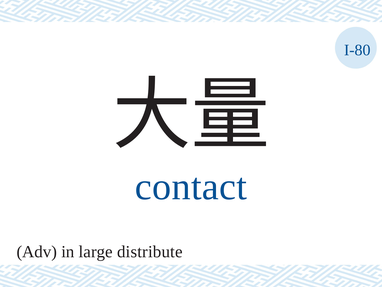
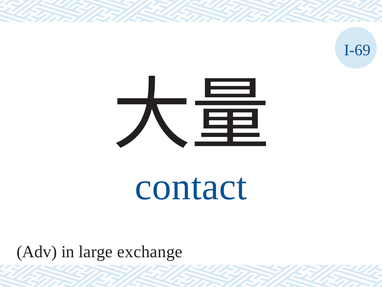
I-80: I-80 -> I-69
distribute: distribute -> exchange
